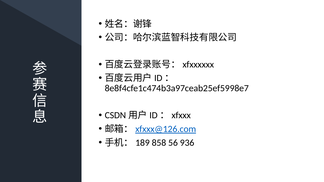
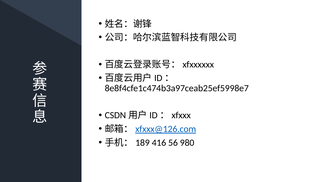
858: 858 -> 416
936: 936 -> 980
